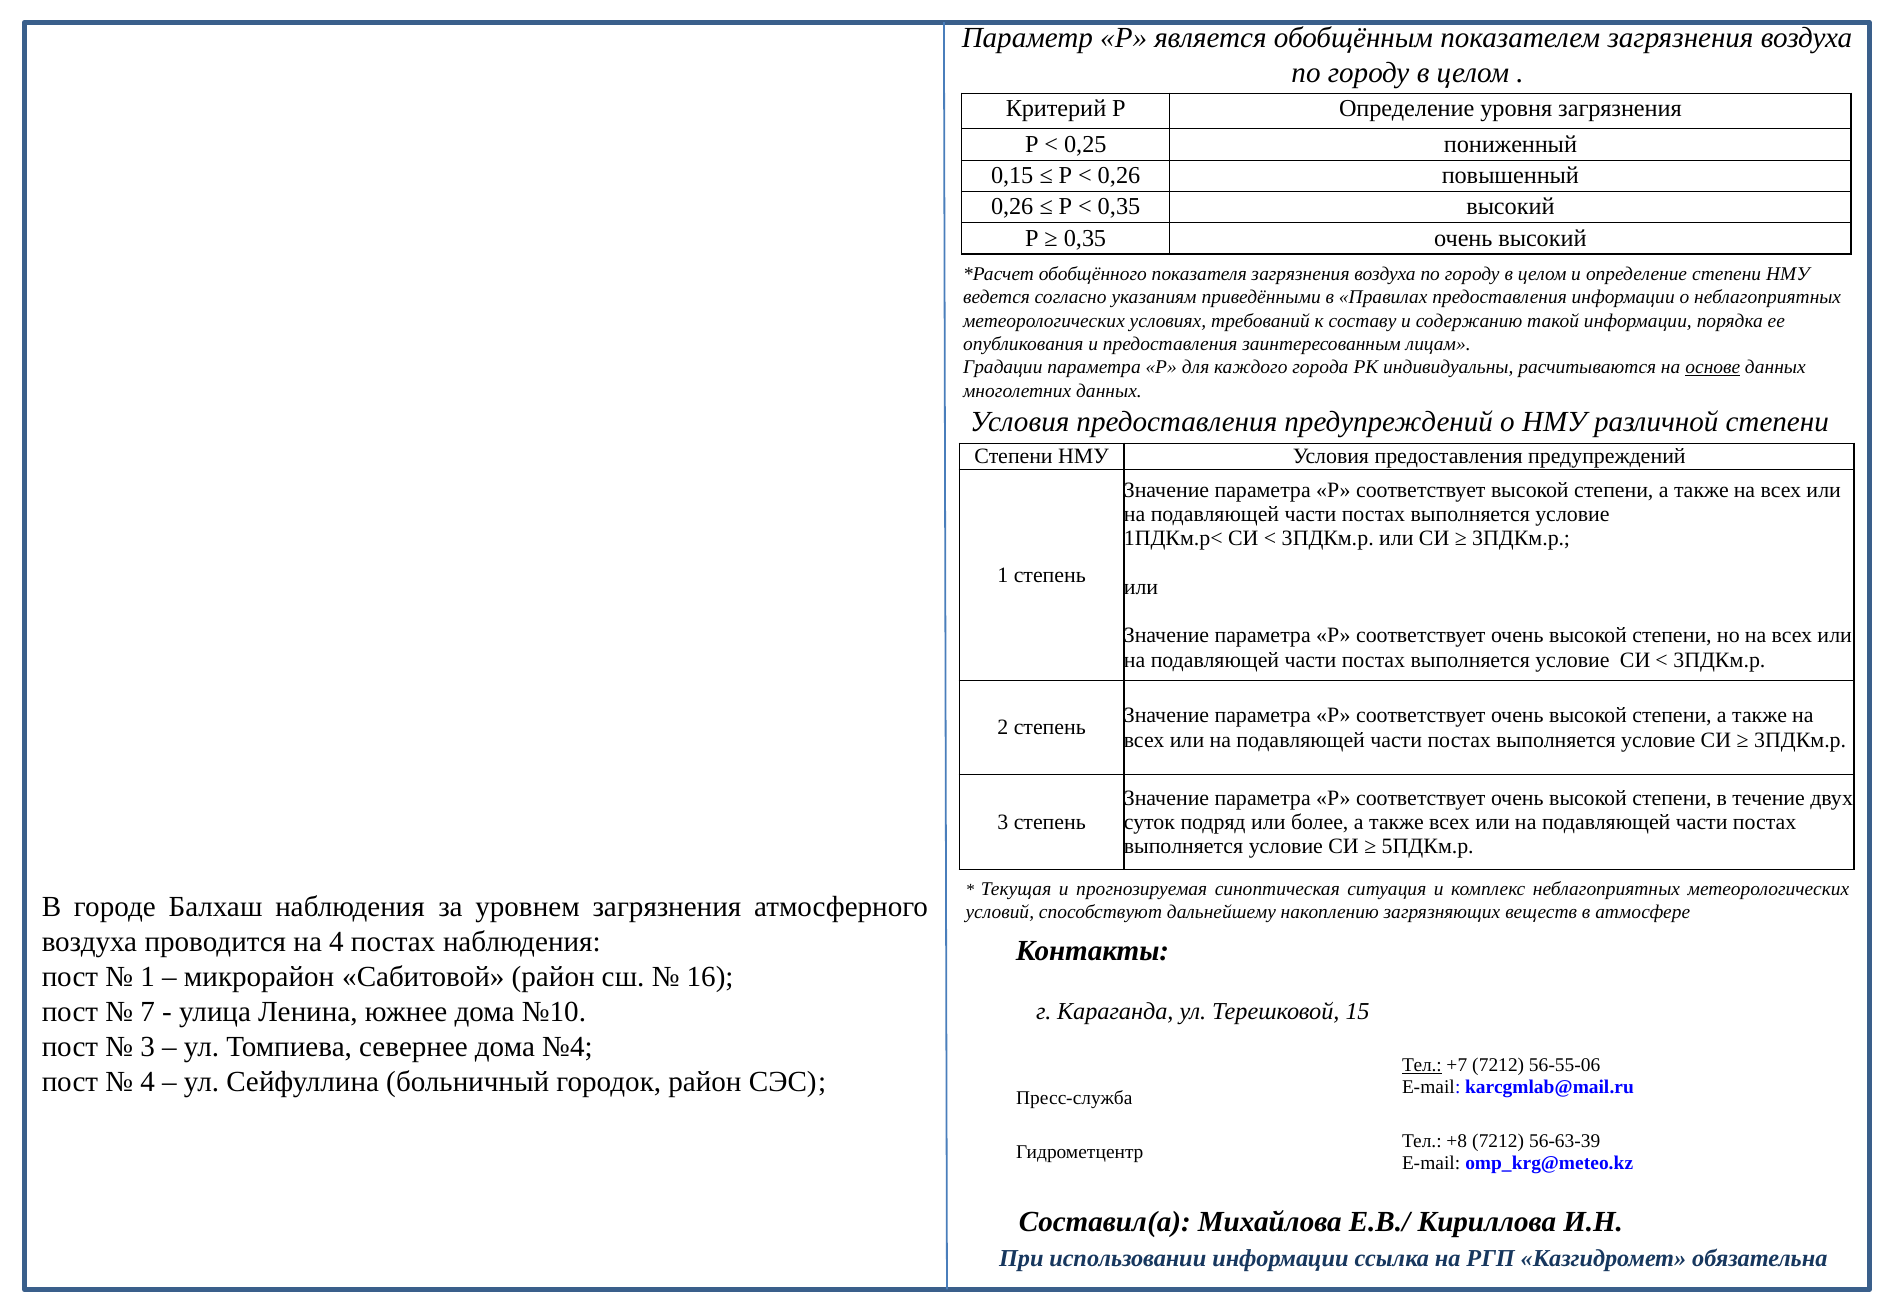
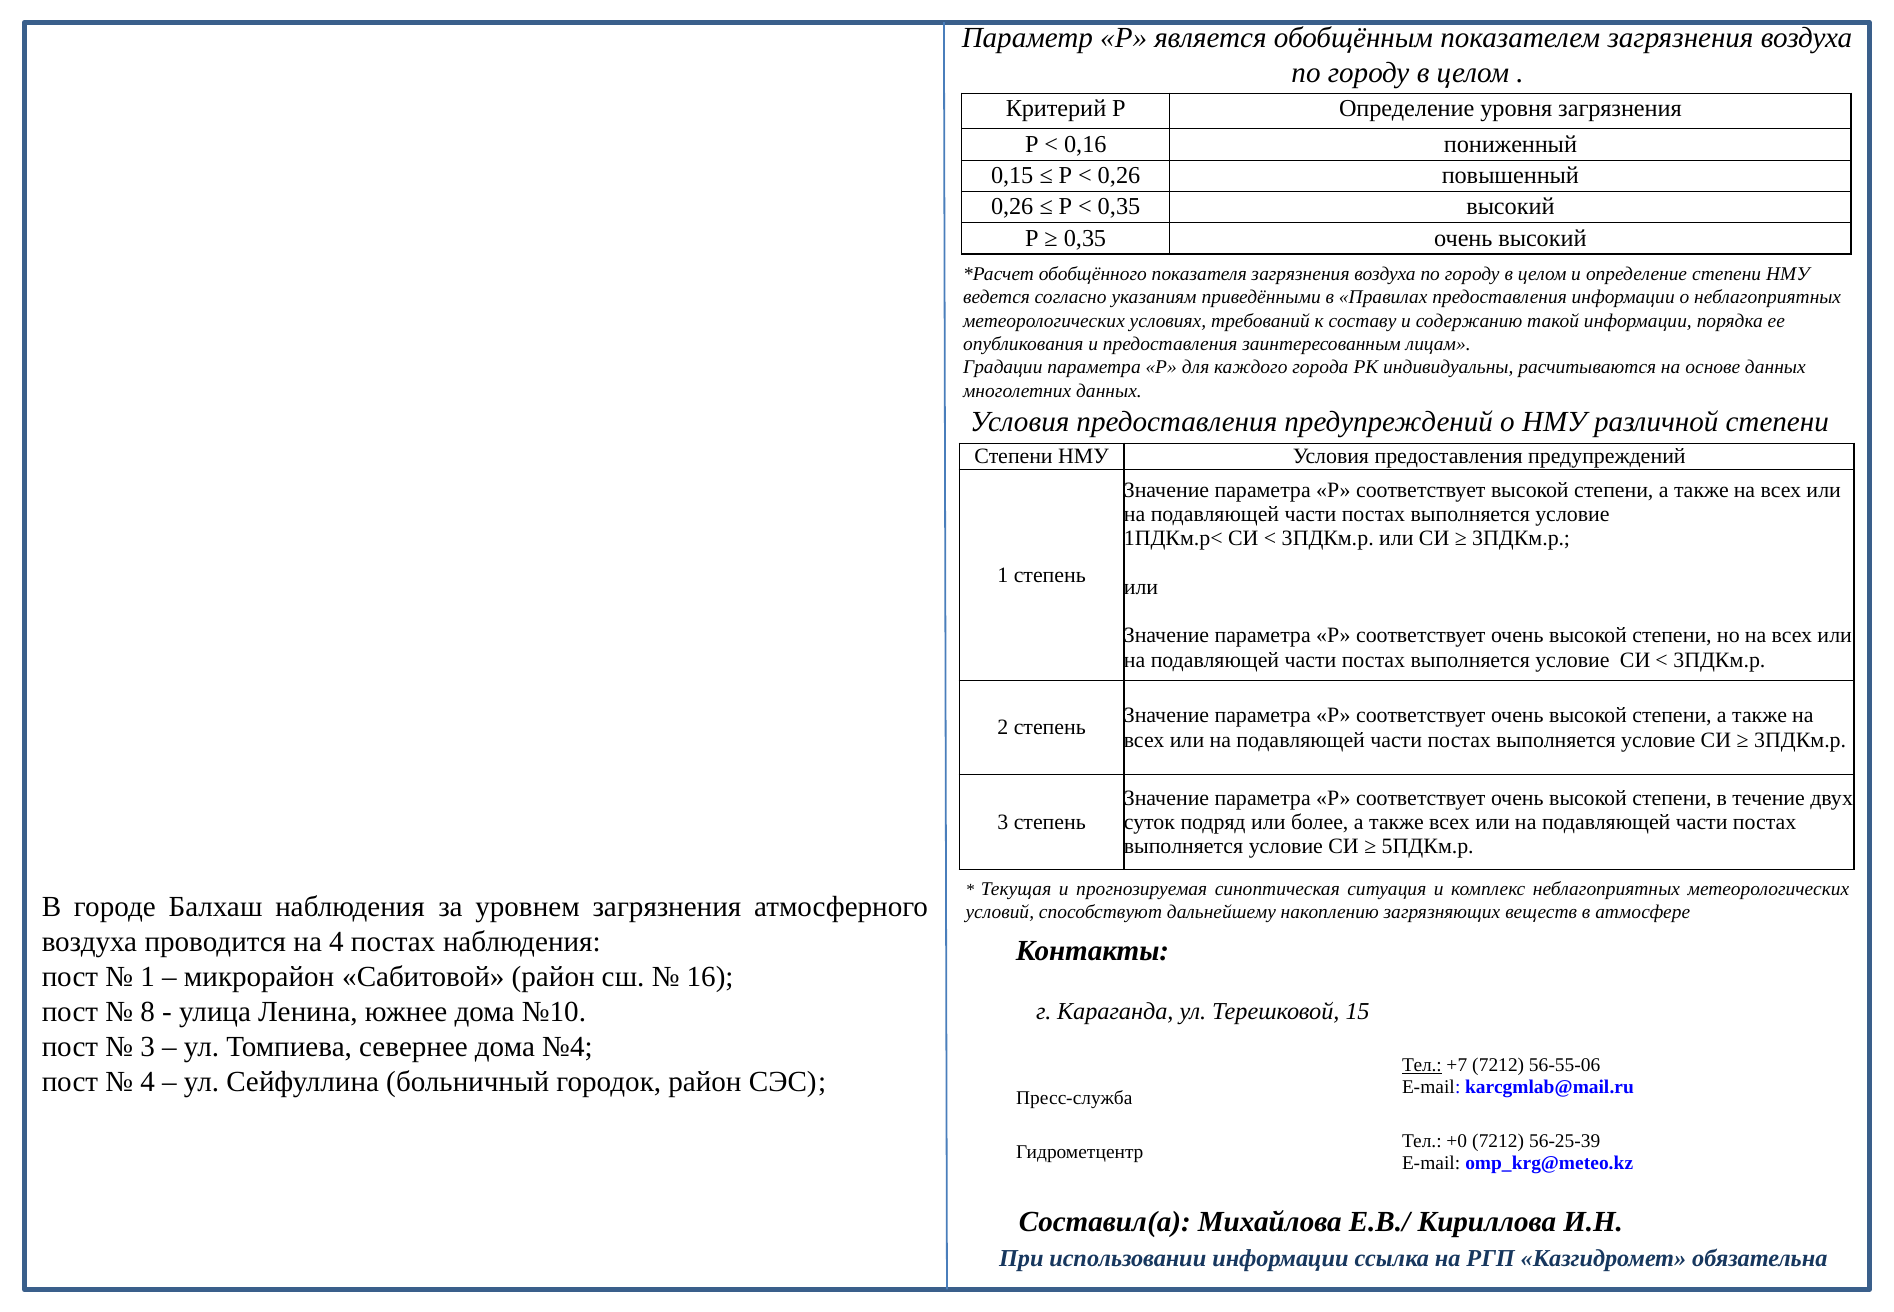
0,25: 0,25 -> 0,16
основе underline: present -> none
7: 7 -> 8
+8: +8 -> +0
56-63-39: 56-63-39 -> 56-25-39
